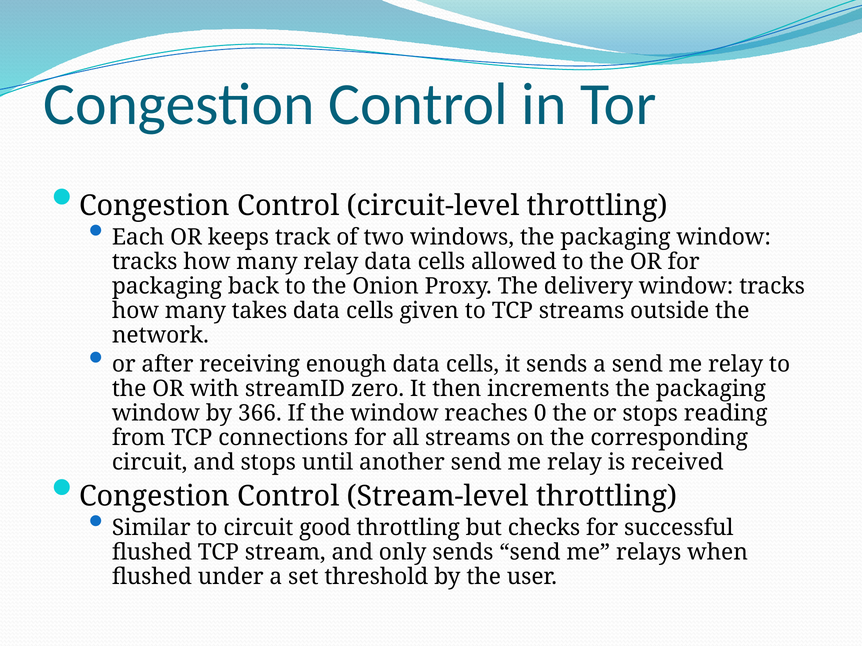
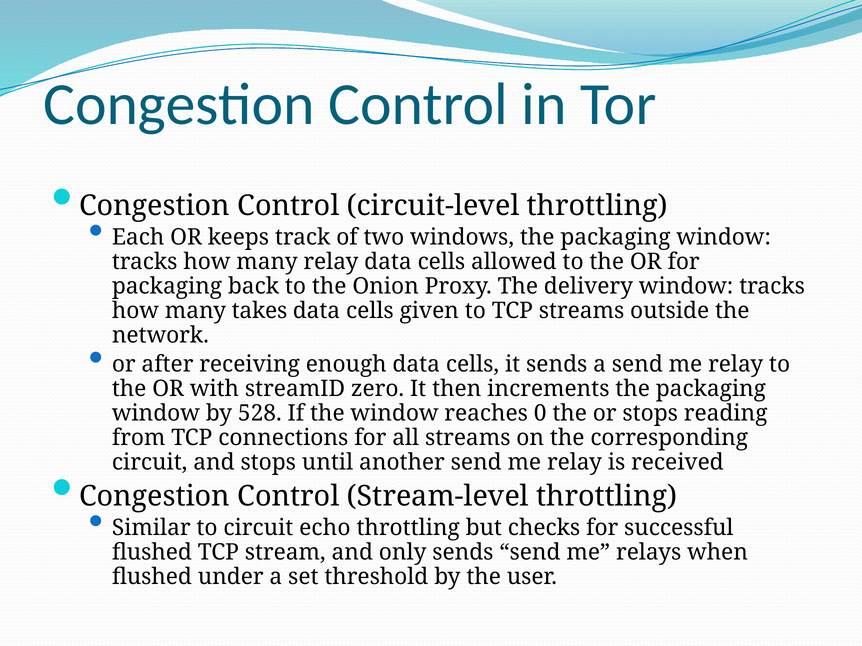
366: 366 -> 528
good: good -> echo
